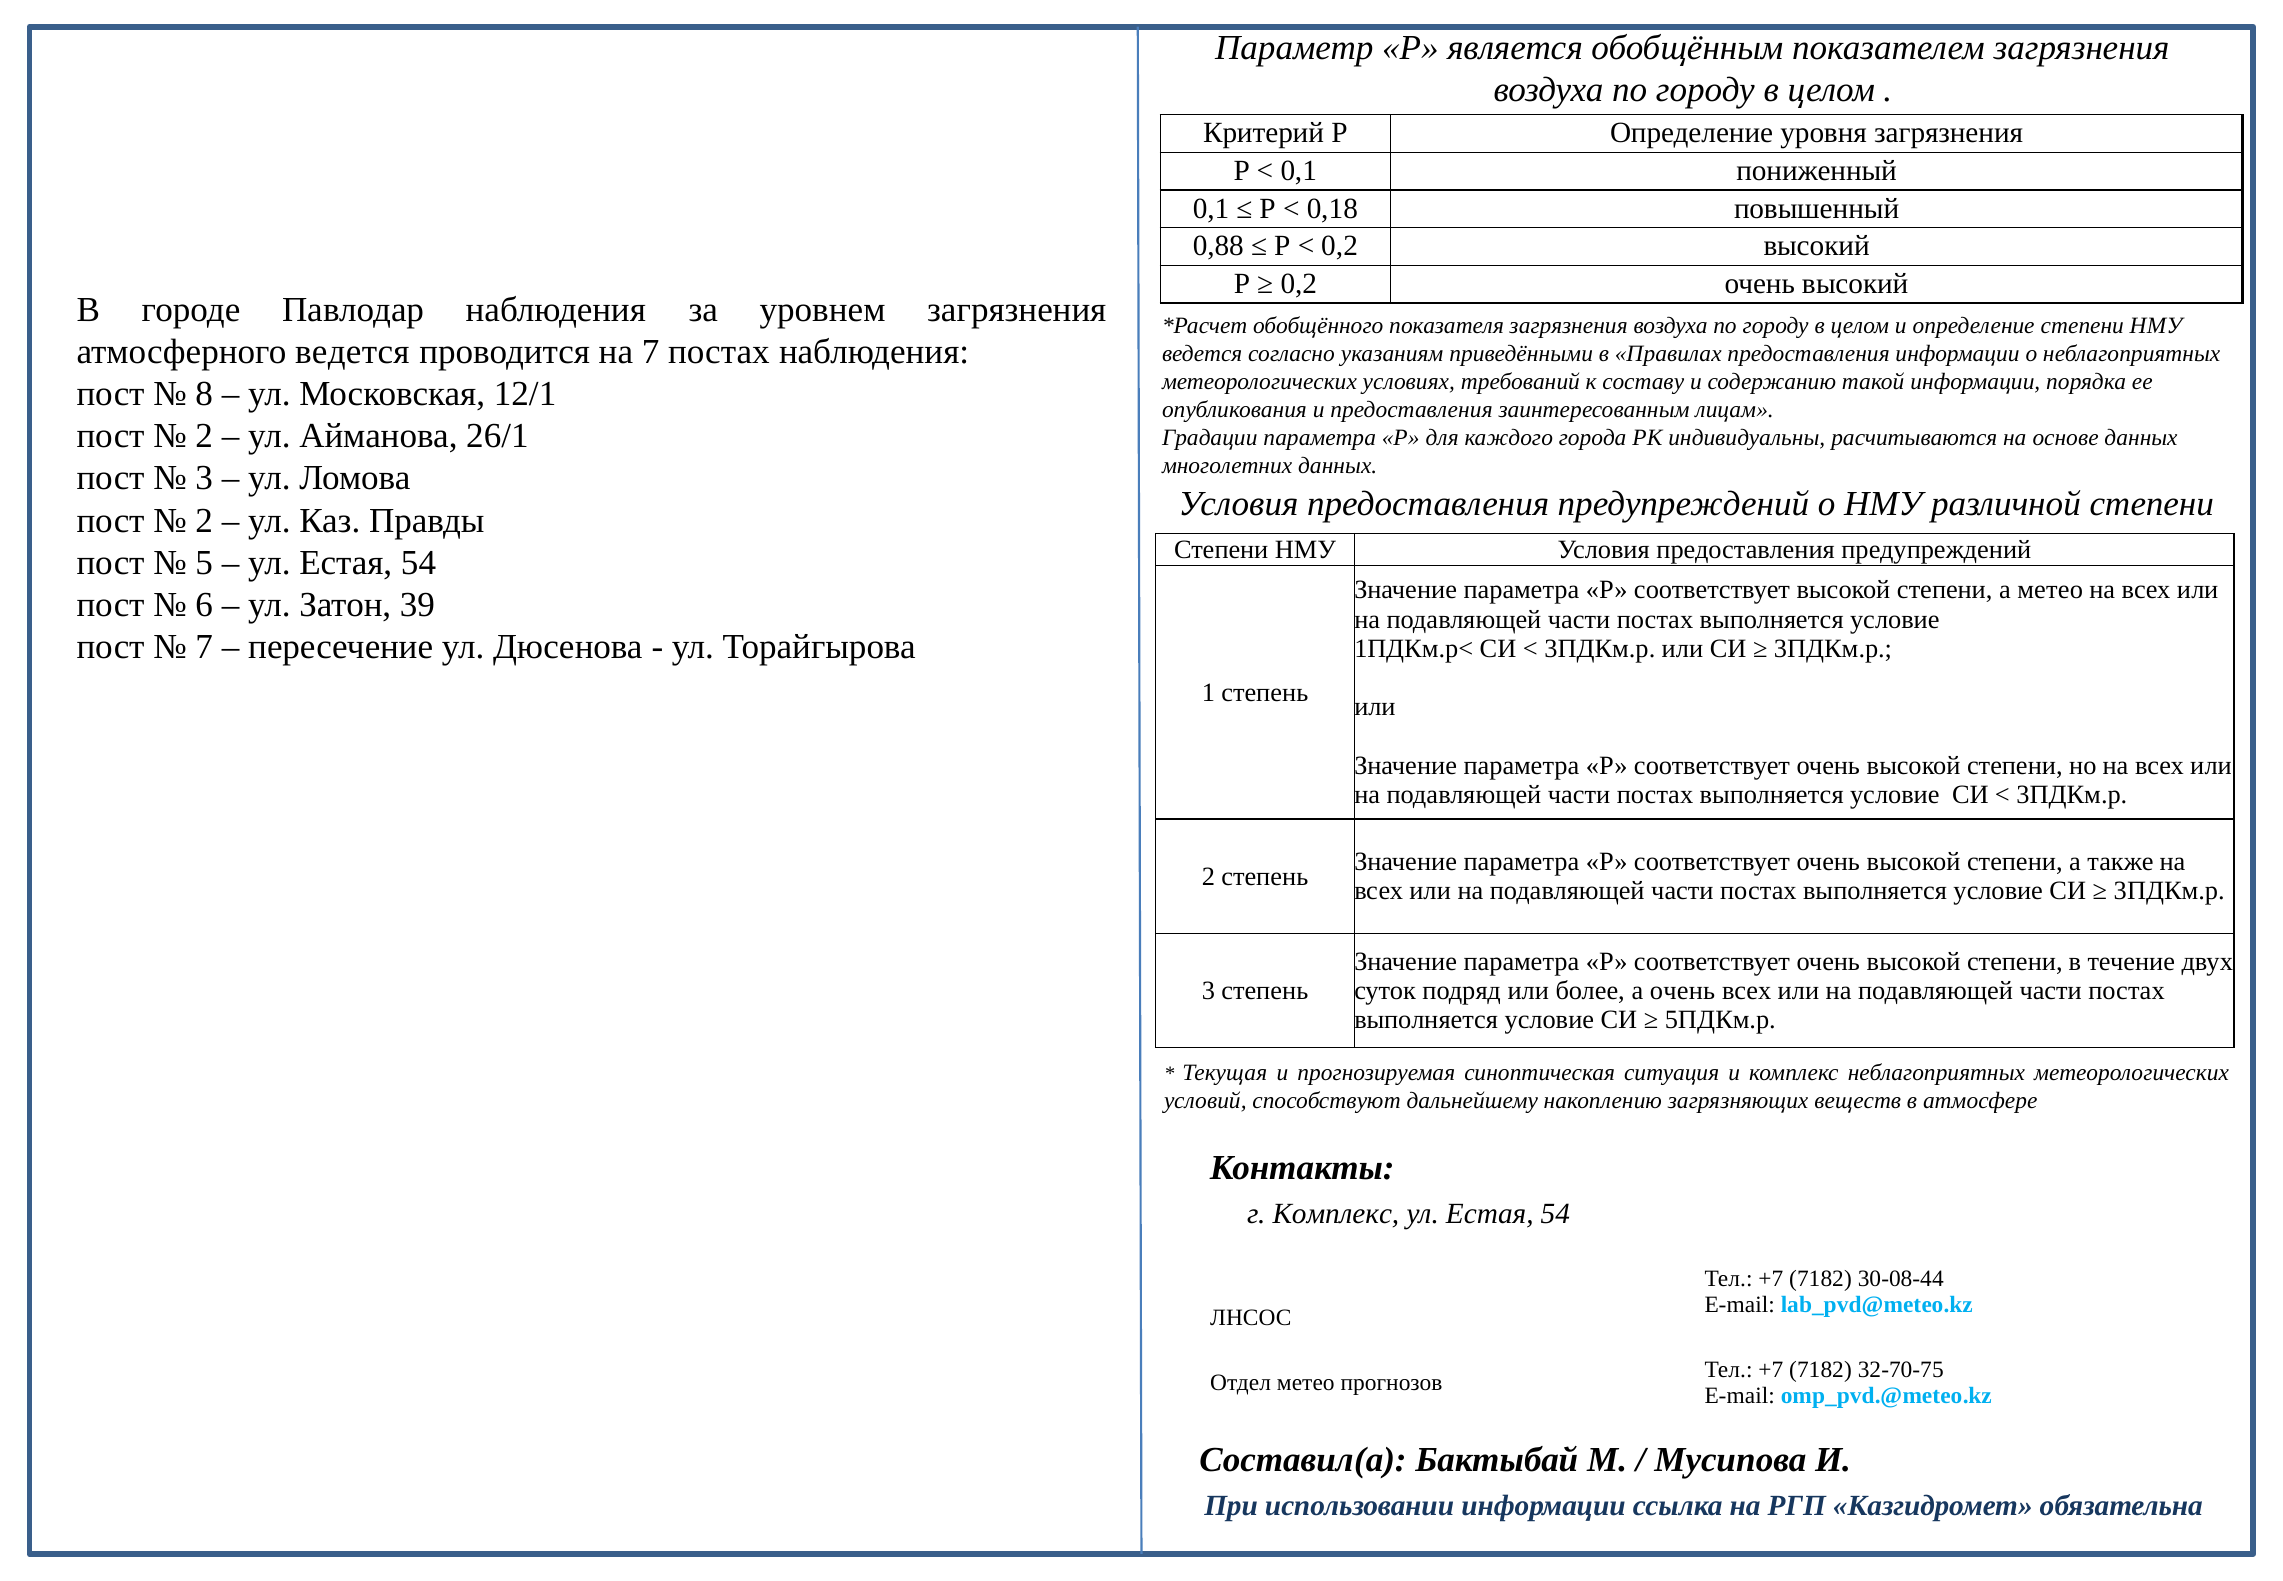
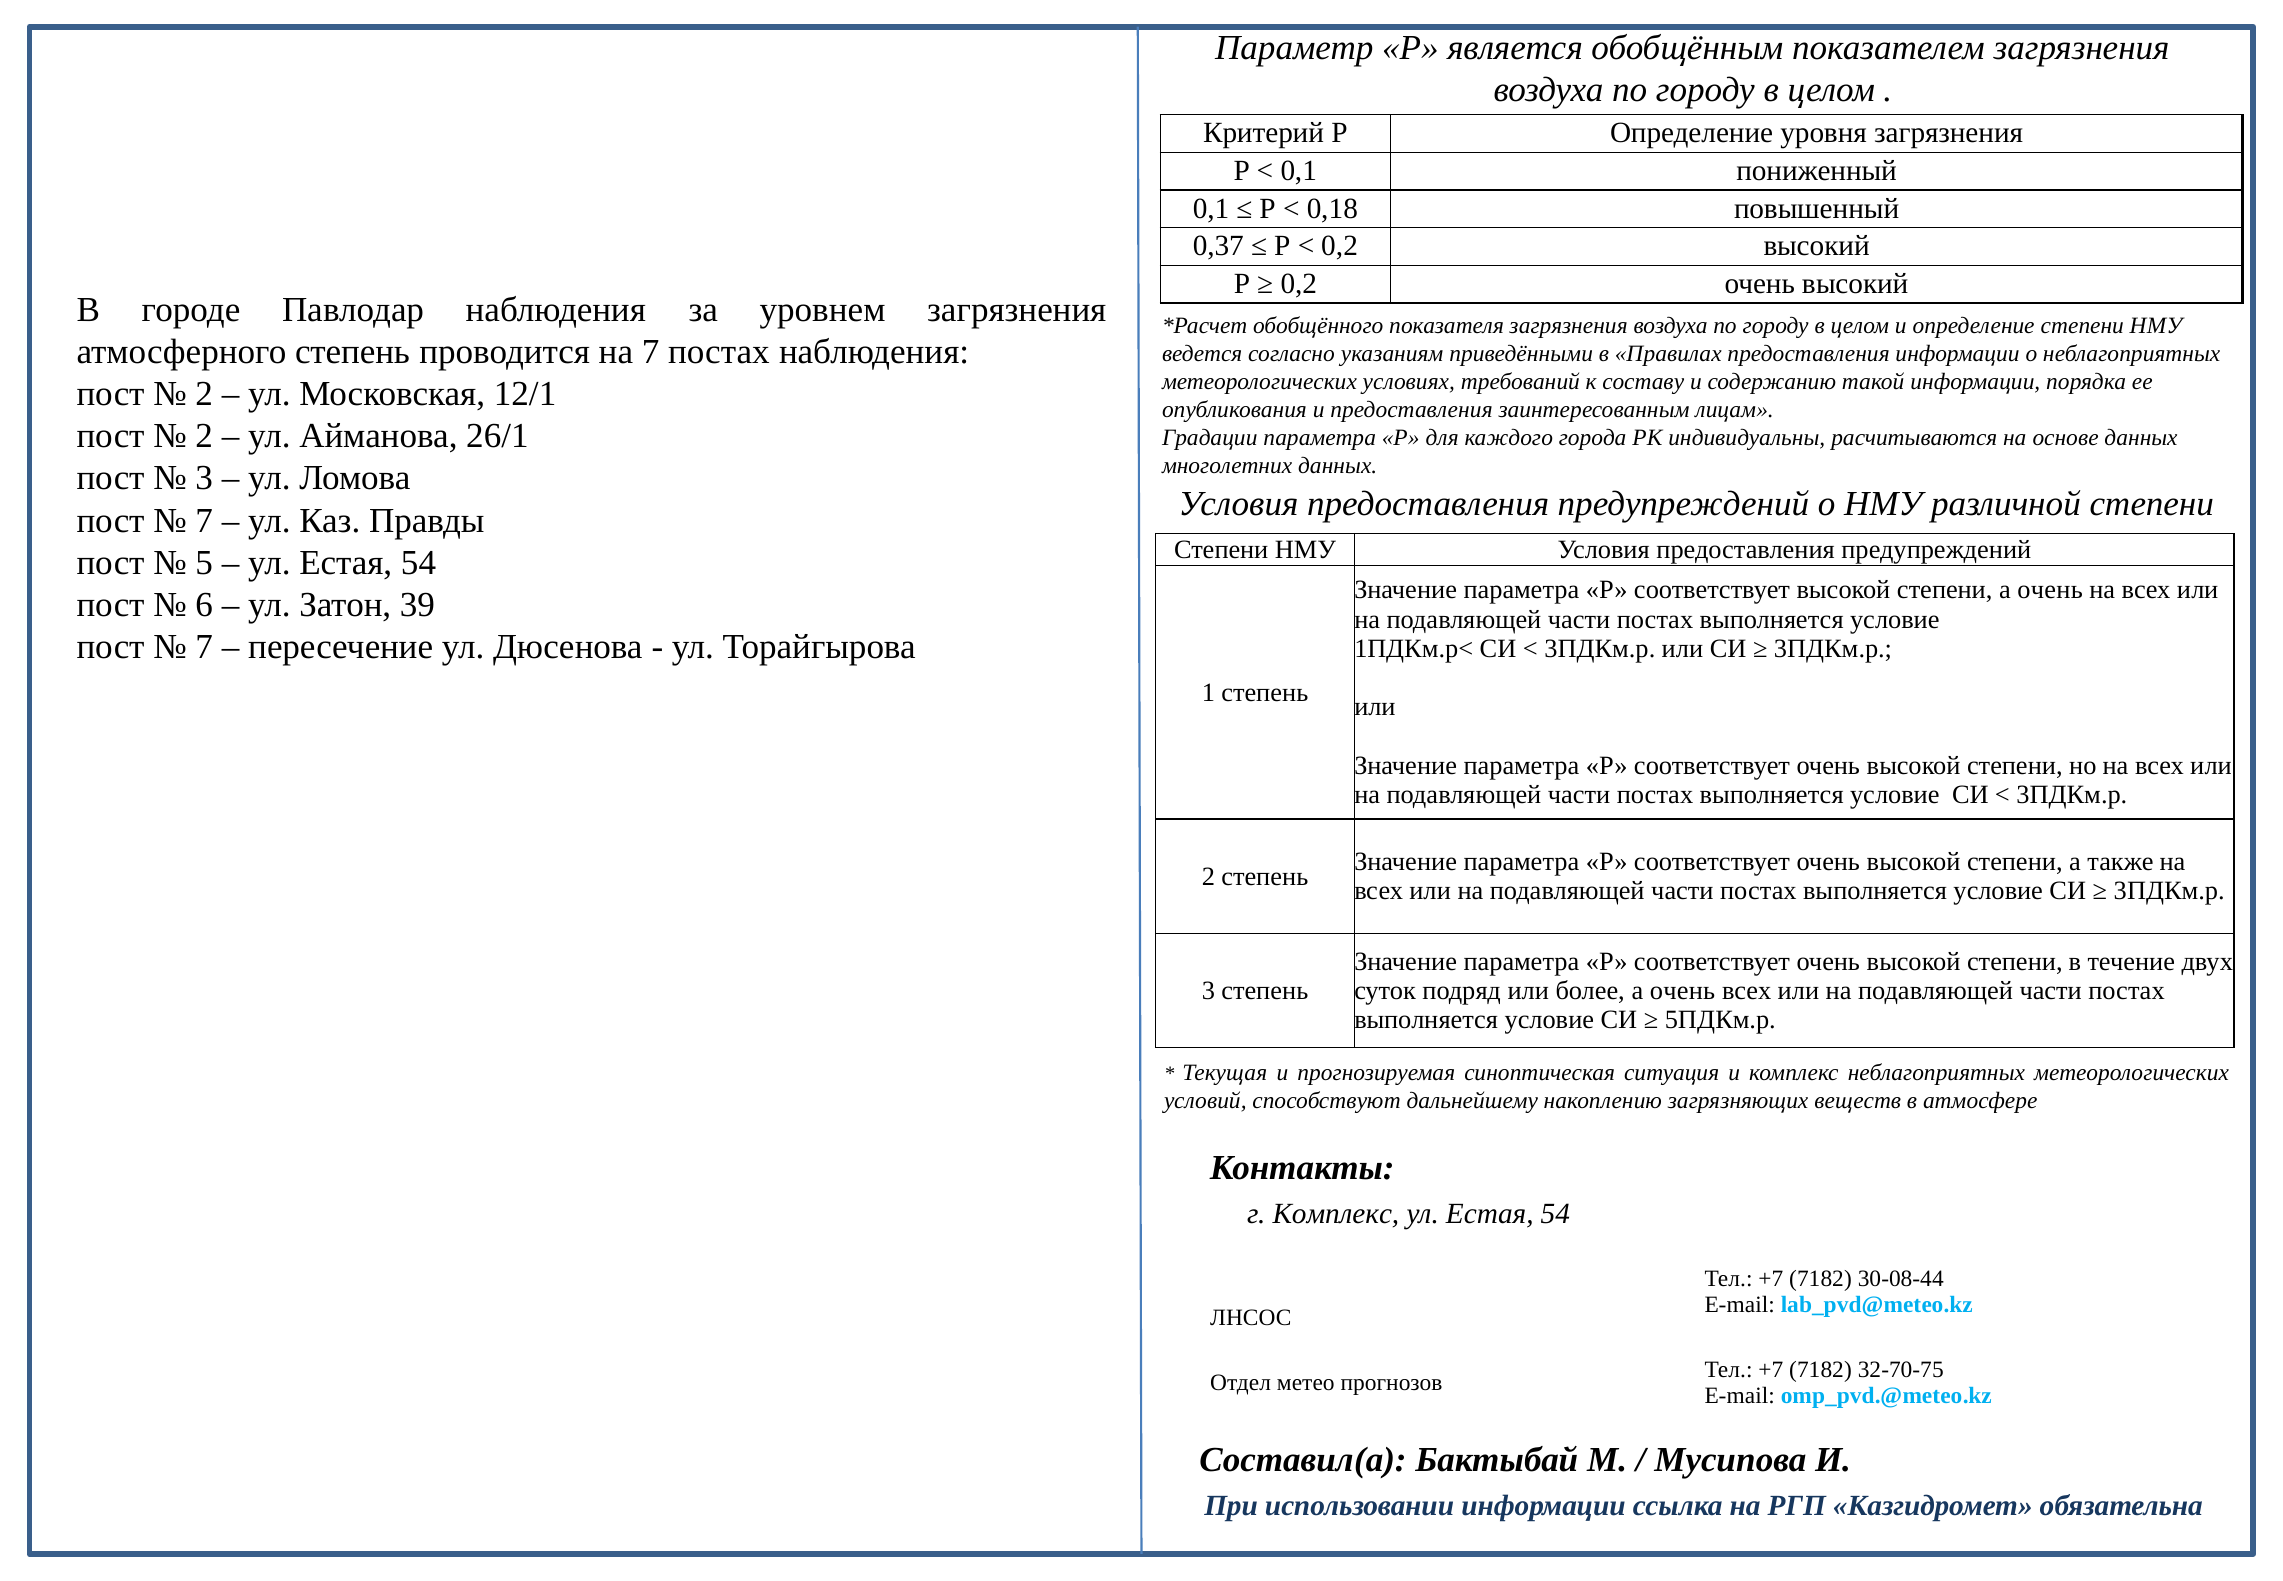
0,88: 0,88 -> 0,37
атмосферного ведется: ведется -> степень
8 at (204, 394): 8 -> 2
2 at (204, 520): 2 -> 7
степени а метео: метео -> очень
